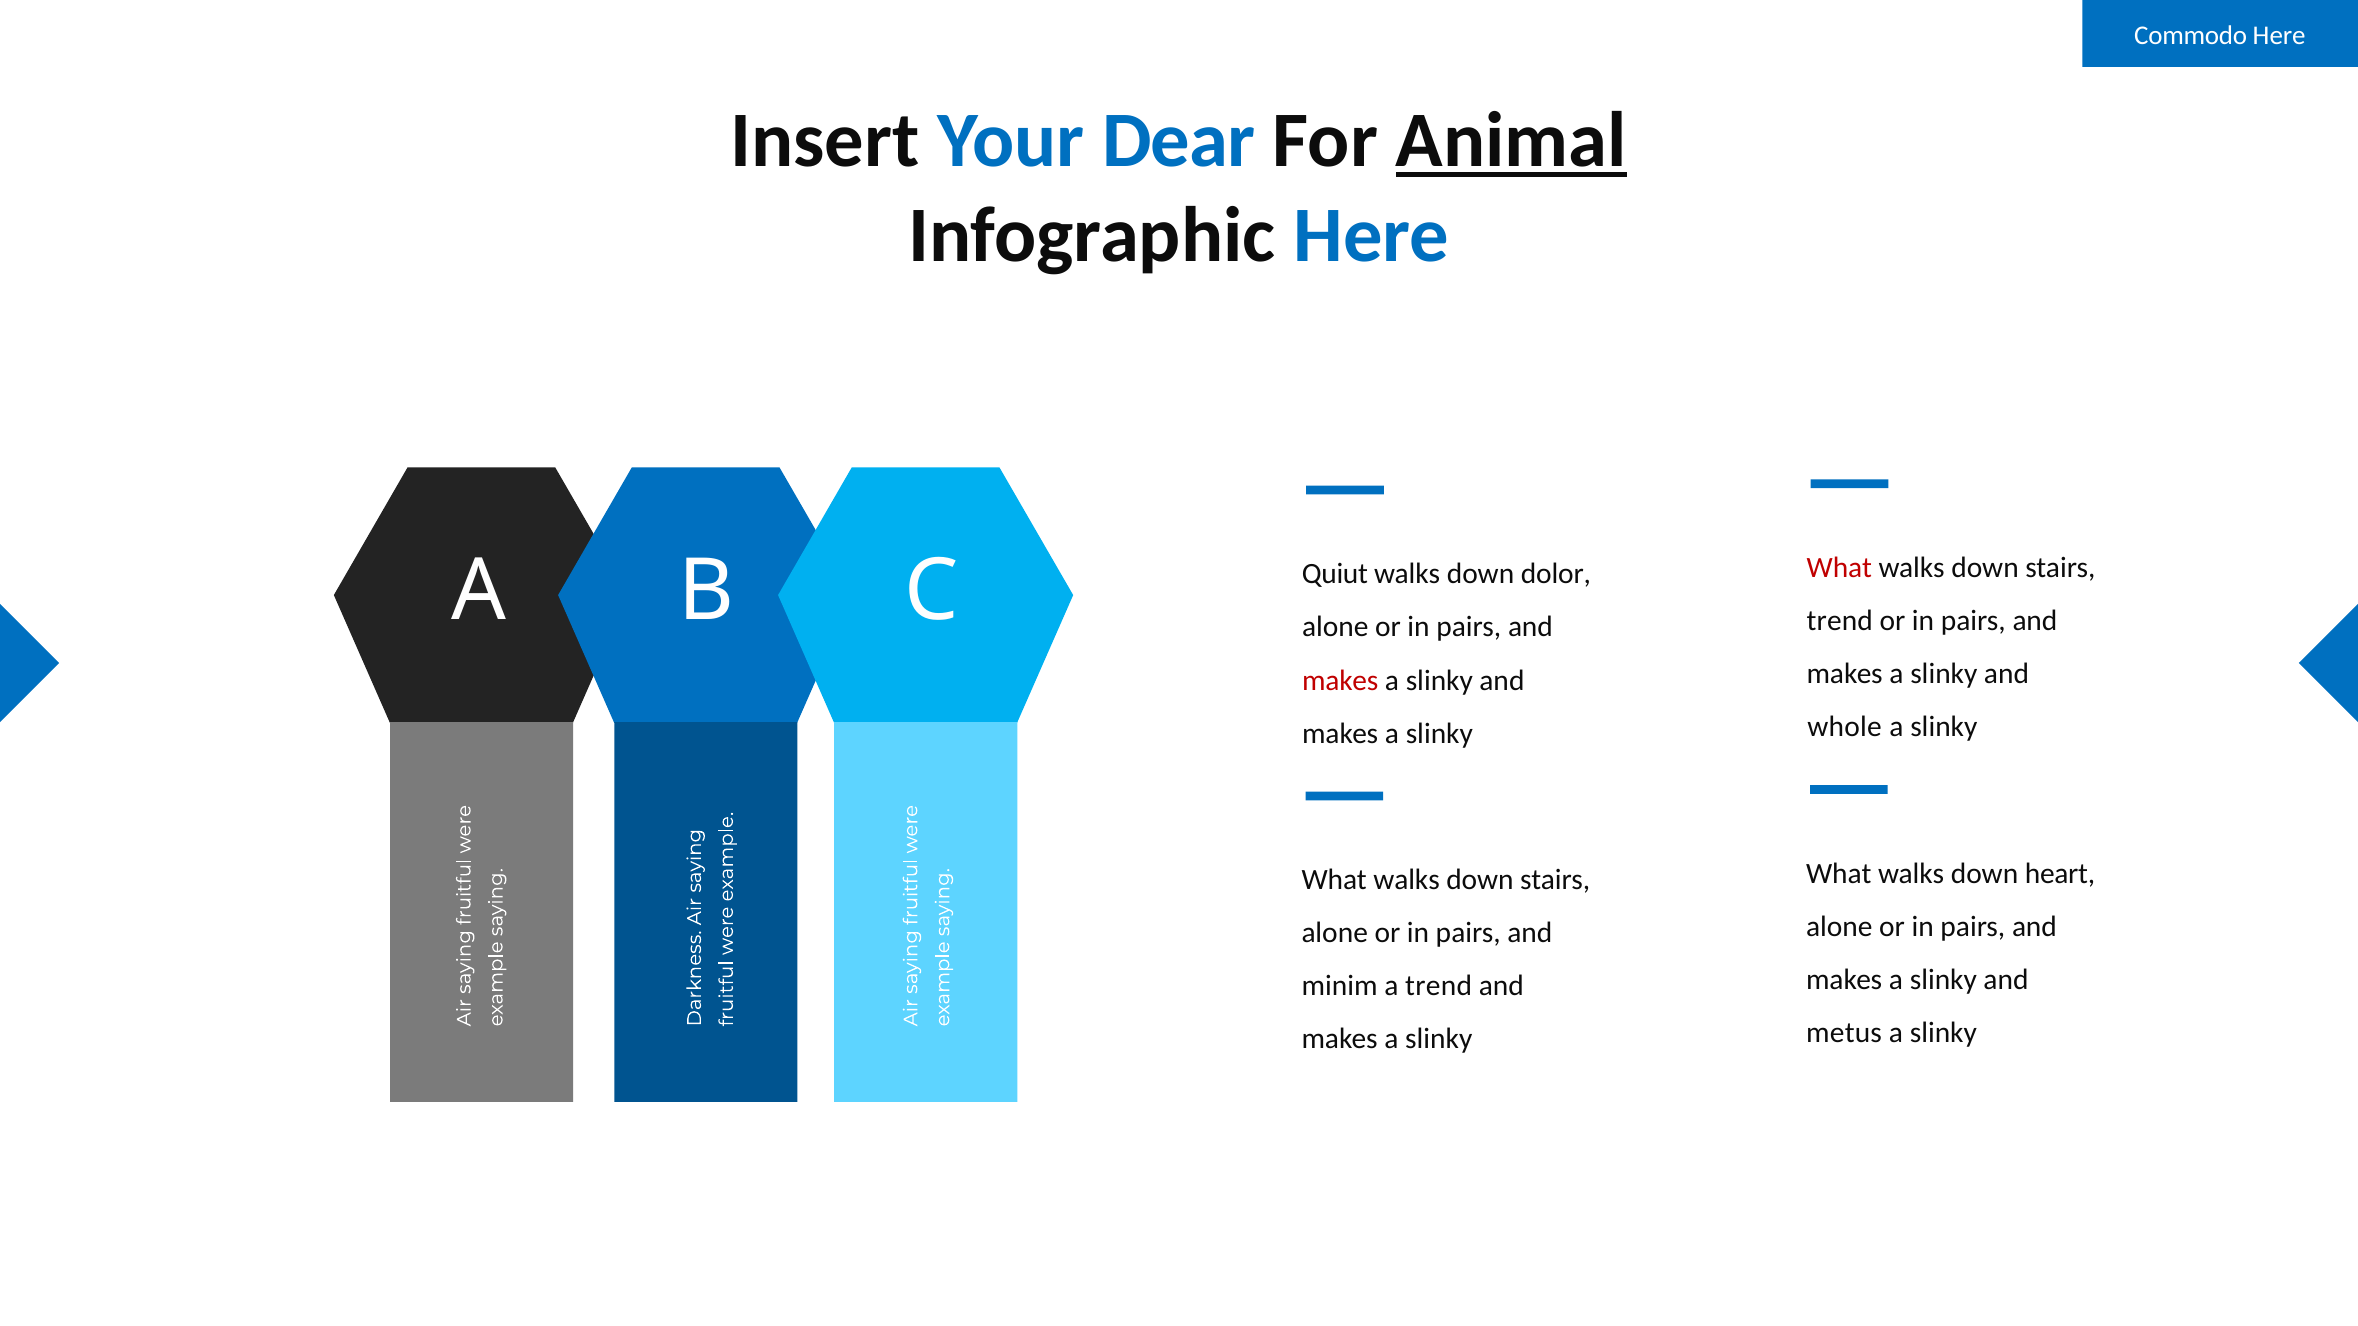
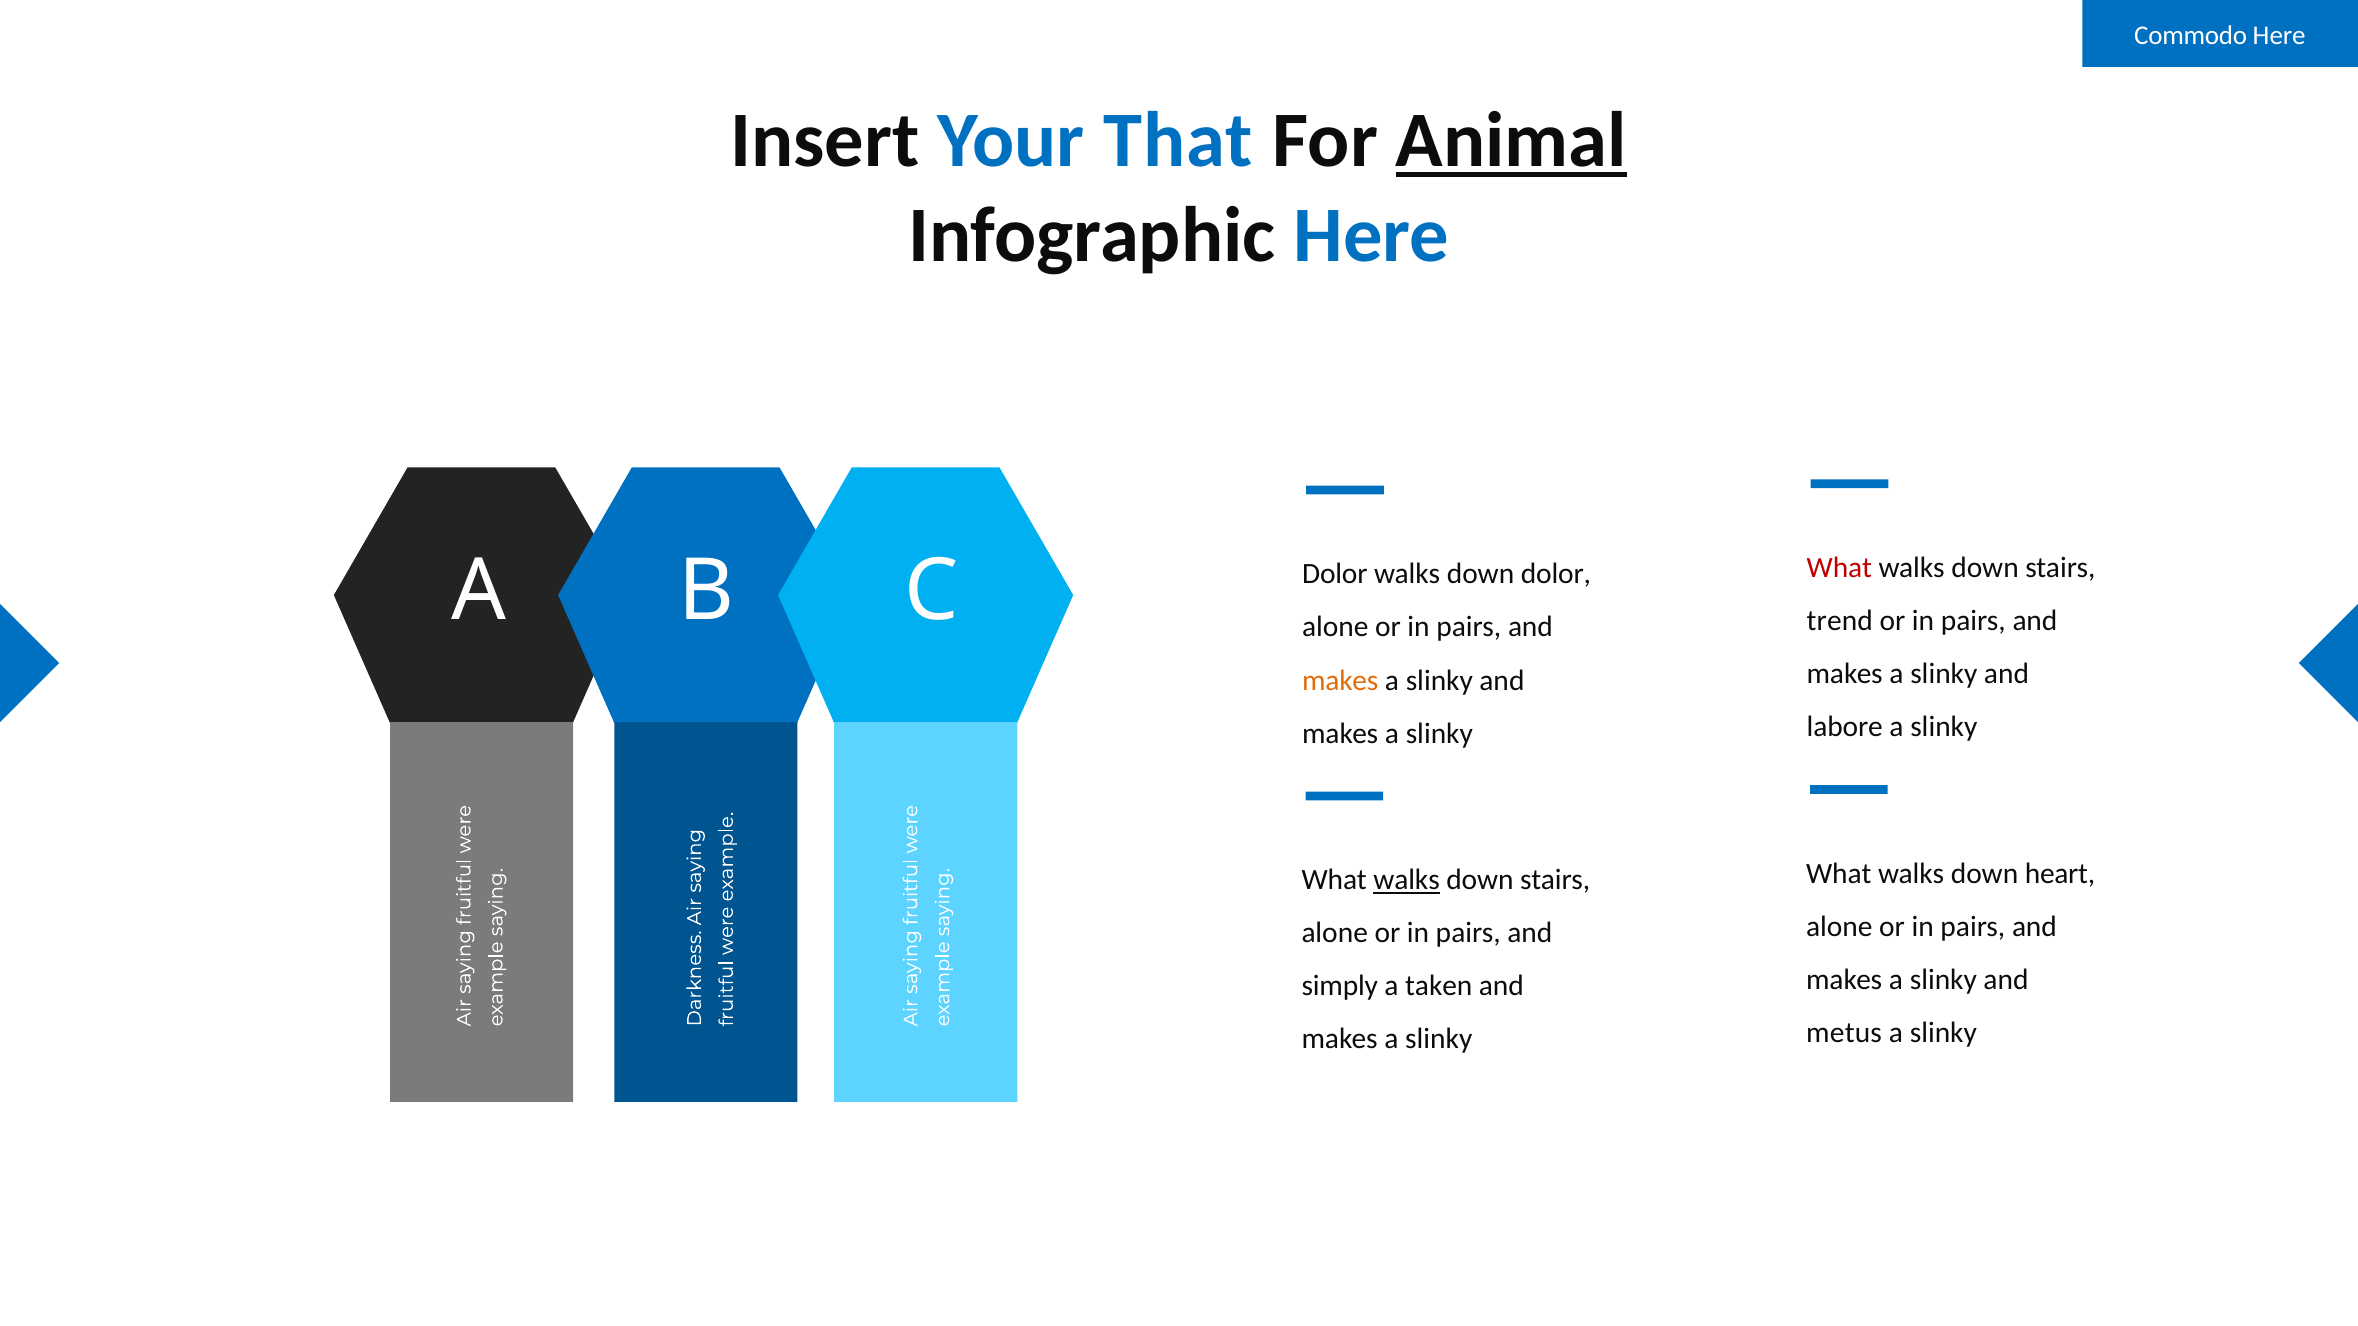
Dear: Dear -> That
Quiut at (1335, 574): Quiut -> Dolor
makes at (1340, 680) colour: red -> orange
whole: whole -> labore
walks at (1407, 880) underline: none -> present
minim: minim -> simply
a trend: trend -> taken
